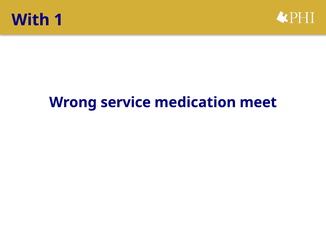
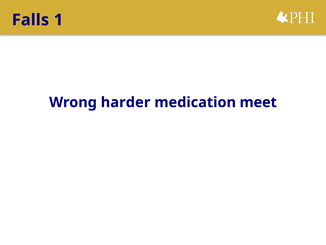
With: With -> Falls
service: service -> harder
